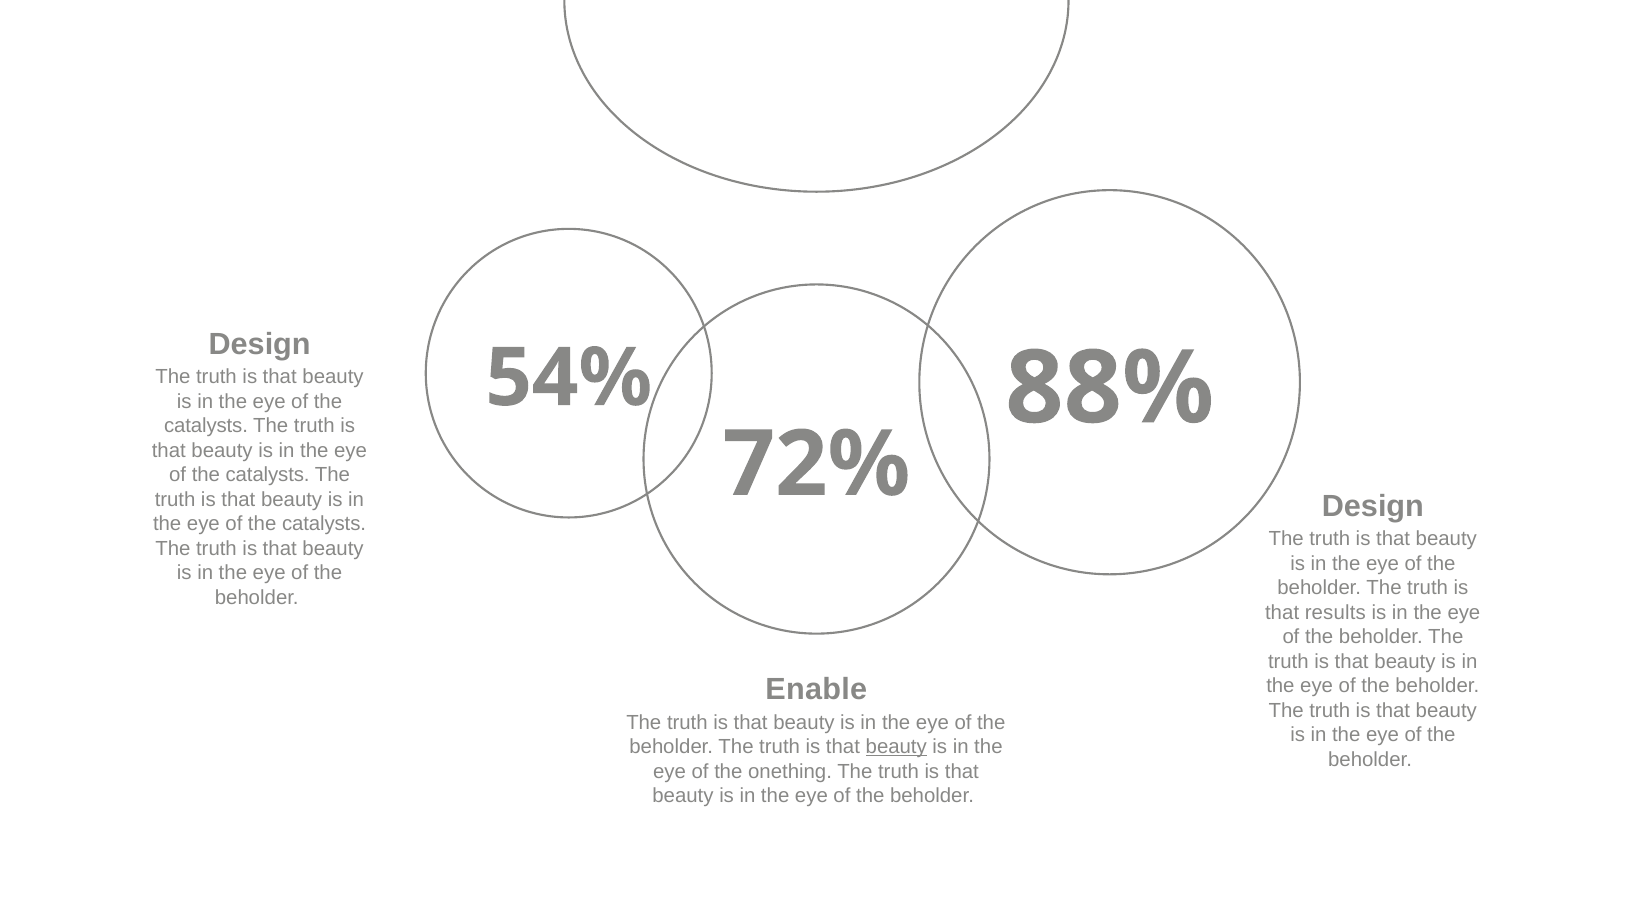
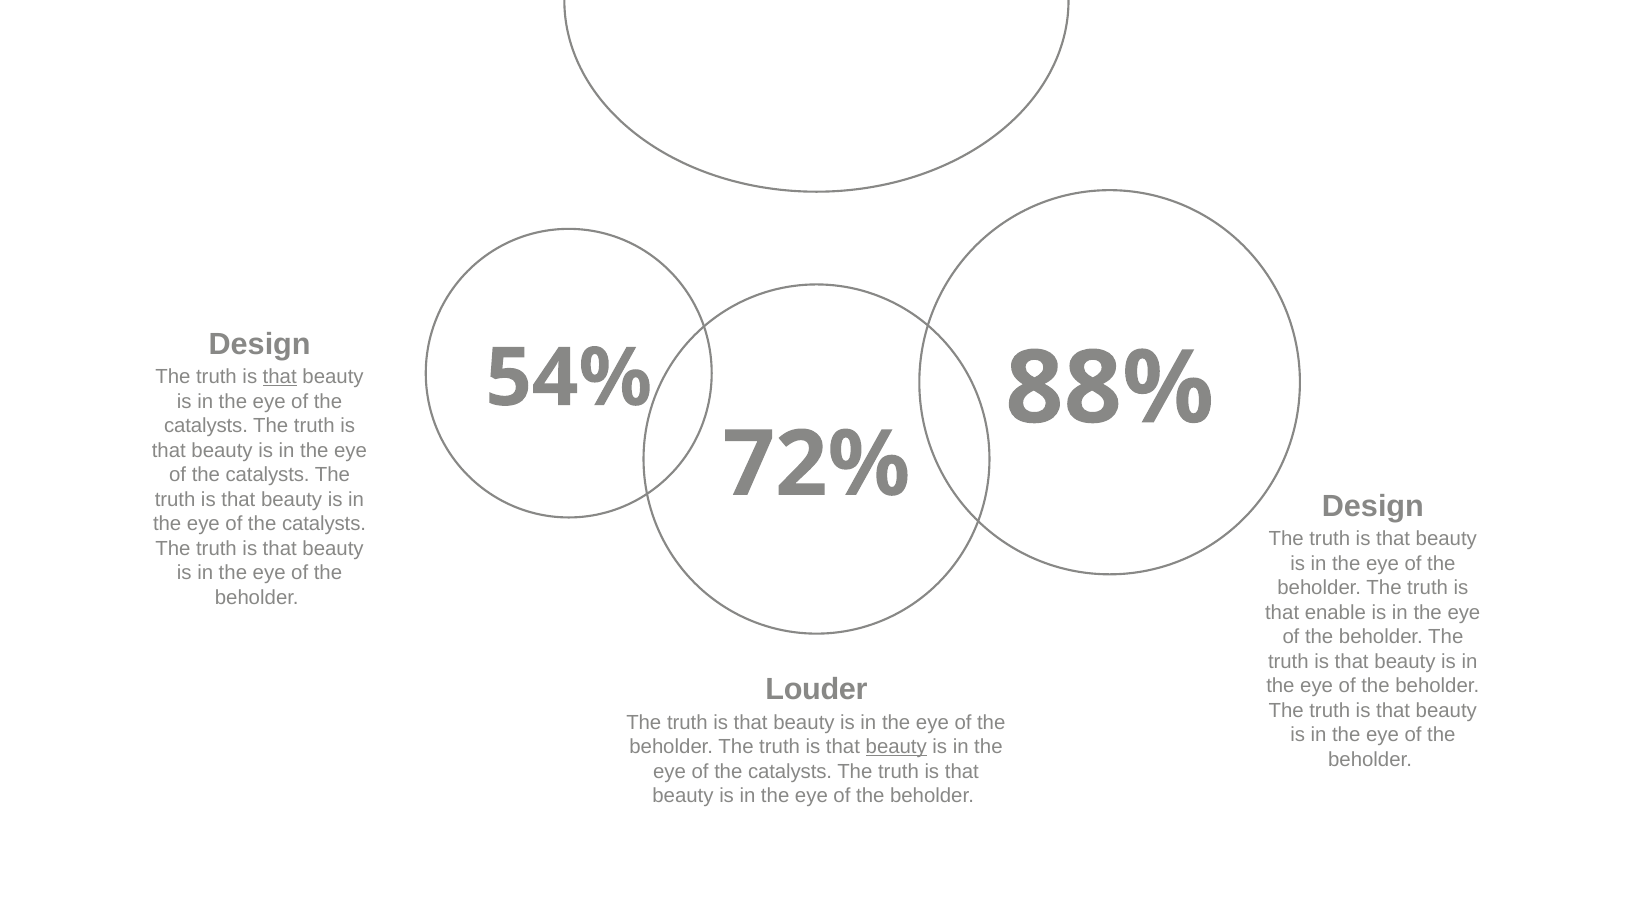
that at (280, 377) underline: none -> present
results: results -> enable
Enable: Enable -> Louder
onething at (790, 772): onething -> catalysts
